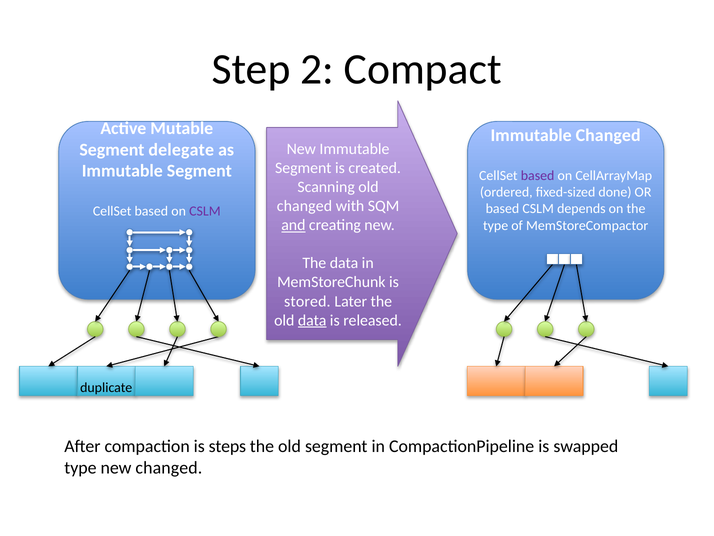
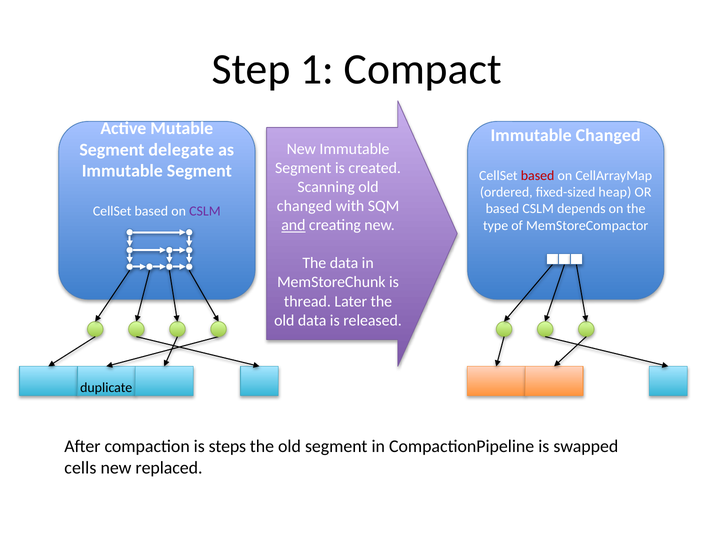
2: 2 -> 1
based at (538, 175) colour: purple -> red
done: done -> heap
stored: stored -> thread
data at (312, 320) underline: present -> none
type at (80, 467): type -> cells
new changed: changed -> replaced
